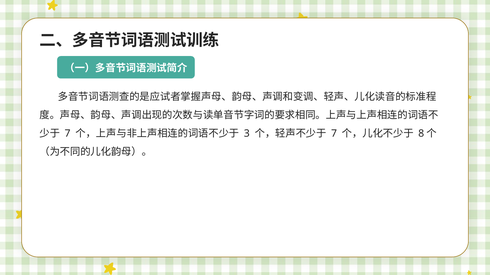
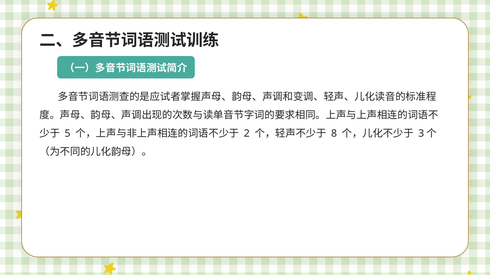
7 at (68, 134): 7 -> 5
3: 3 -> 2
7 at (334, 134): 7 -> 8
8: 8 -> 3
